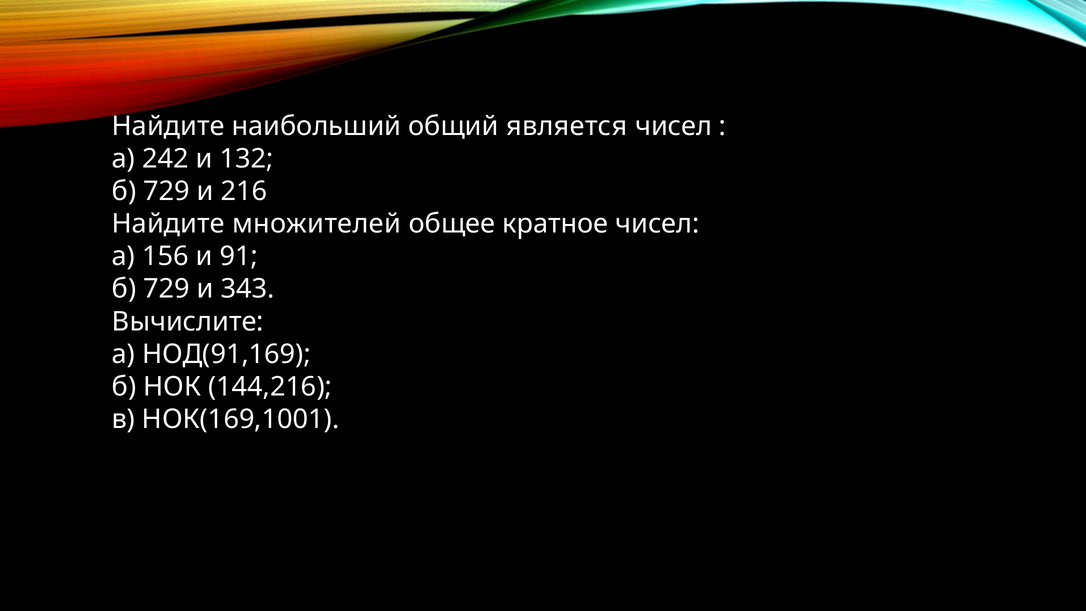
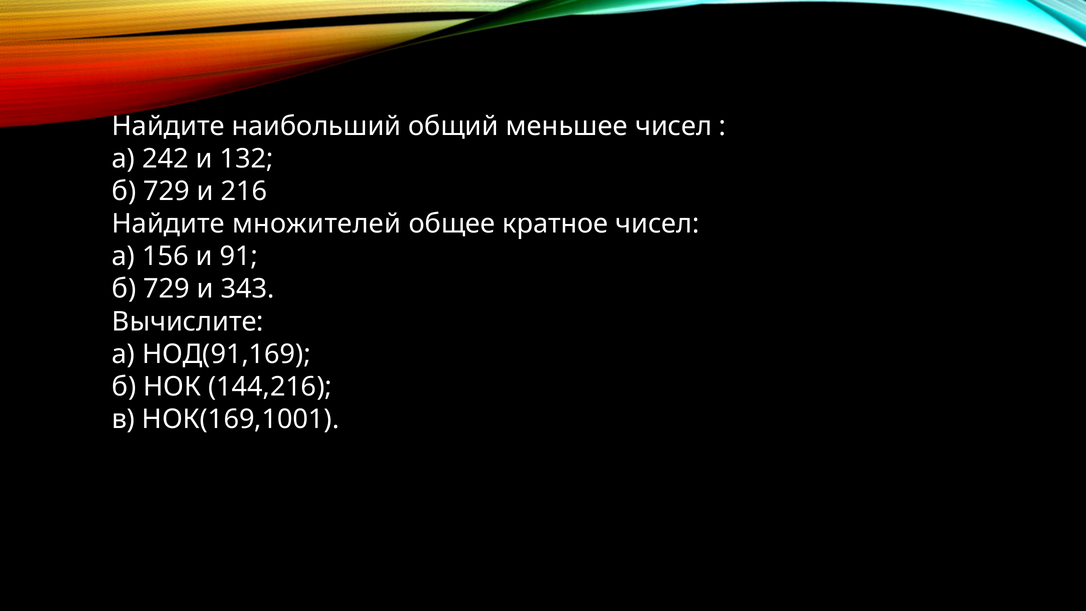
является: является -> меньшее
